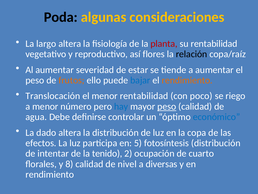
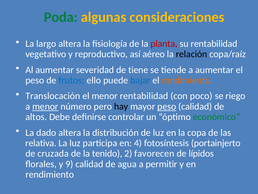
Poda colour: black -> green
flores: flores -> aéreo
estar: estar -> tiene
frutos colour: orange -> blue
menor at (45, 106) underline: none -> present
hay colour: blue -> black
agua: agua -> altos
económico colour: blue -> green
efectos: efectos -> relativa
5: 5 -> 4
fotosíntesis distribución: distribución -> portainjerto
intentar: intentar -> cruzada
ocupación: ocupación -> favorecen
cuarto: cuarto -> lípidos
8: 8 -> 9
nivel: nivel -> agua
diversas: diversas -> permitir
